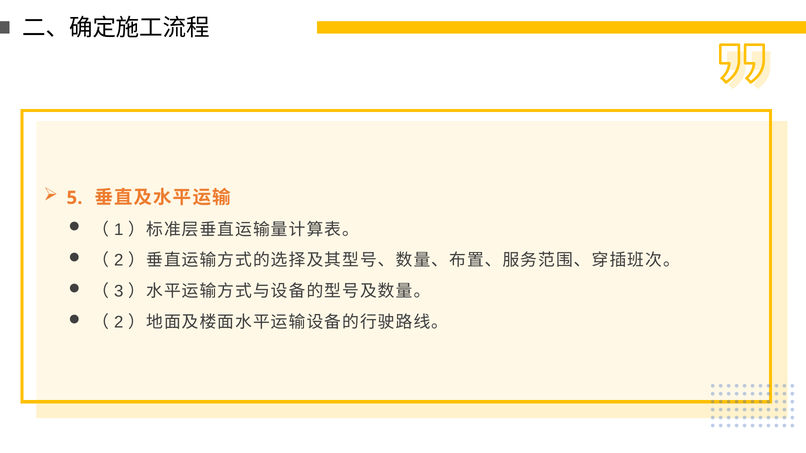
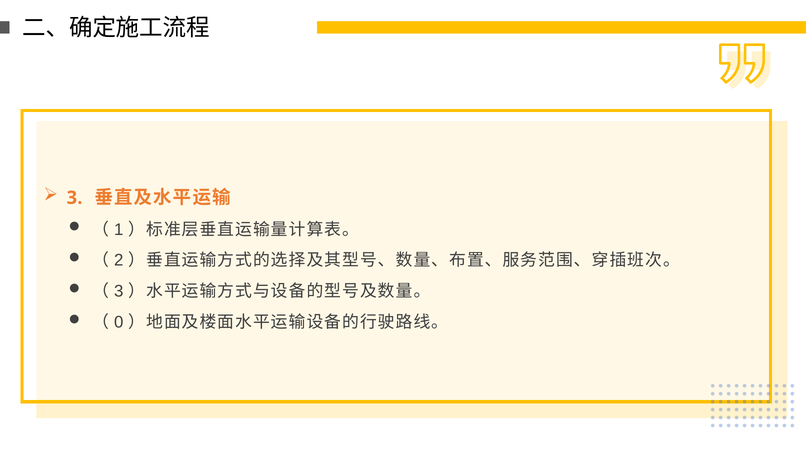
5 at (75, 198): 5 -> 3
2 at (119, 323): 2 -> 0
